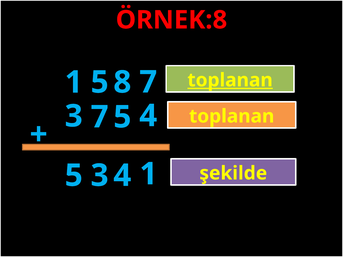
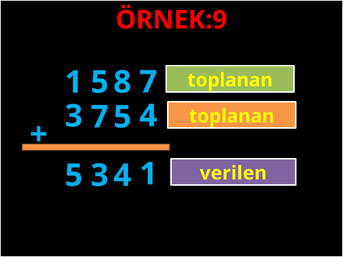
ÖRNEK:8: ÖRNEK:8 -> ÖRNEK:9
toplanan at (230, 80) underline: present -> none
şekilde: şekilde -> verilen
